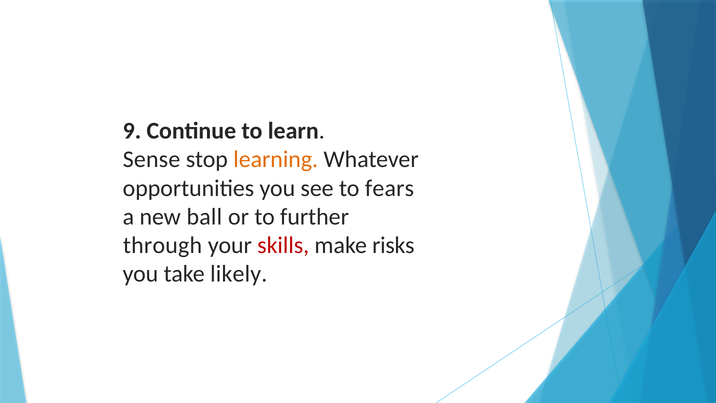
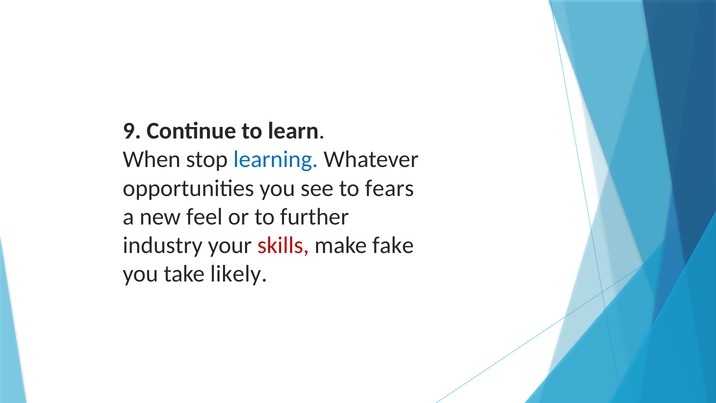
Sense: Sense -> When
learning colour: orange -> blue
ball: ball -> feel
through: through -> industry
risks: risks -> fake
